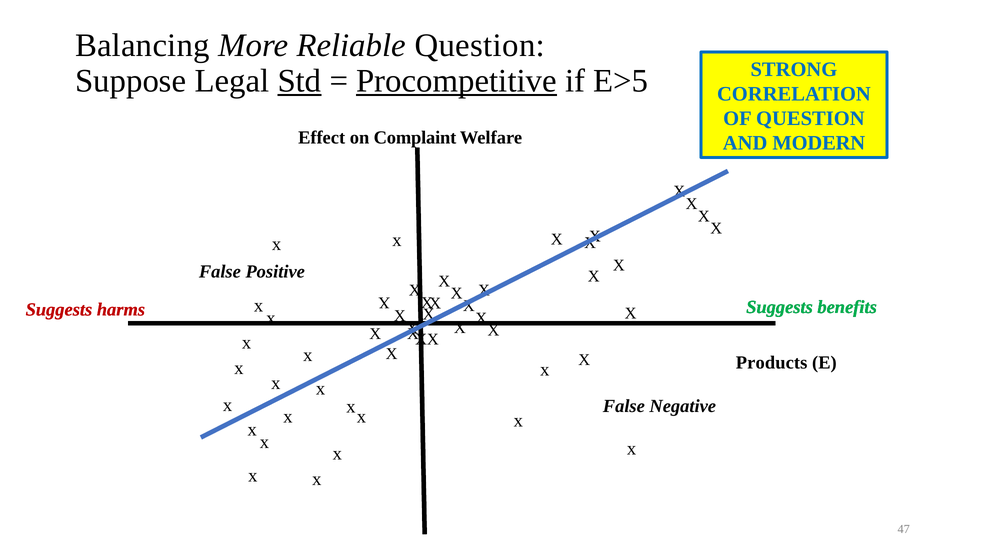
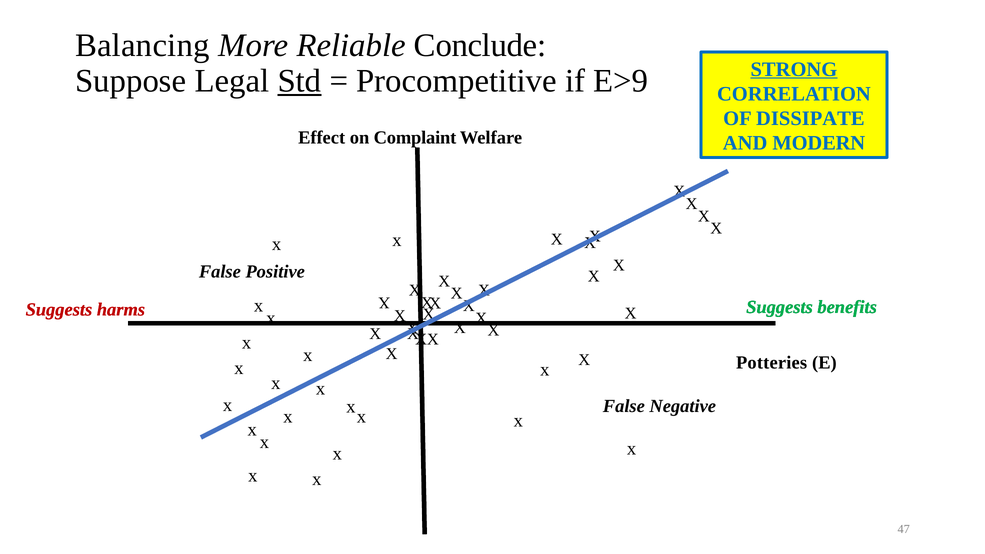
Reliable Question: Question -> Conclude
STRONG underline: none -> present
Procompetitive underline: present -> none
E>5: E>5 -> E>9
OF QUESTION: QUESTION -> DISSIPATE
Products: Products -> Potteries
